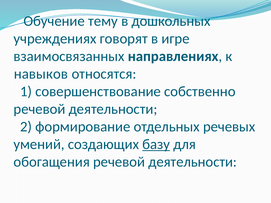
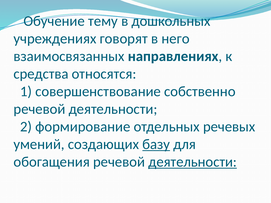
игре: игре -> него
навыков: навыков -> средства
деятельности at (193, 162) underline: none -> present
